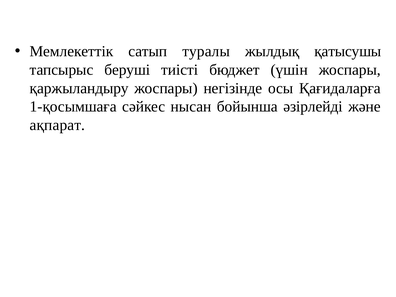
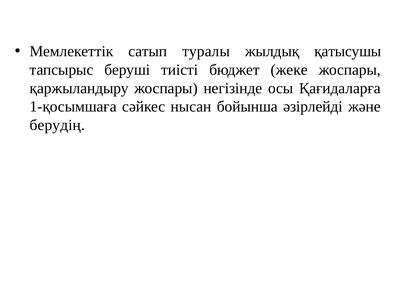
үшін: үшін -> жеке
ақпарат: ақпарат -> берудің
